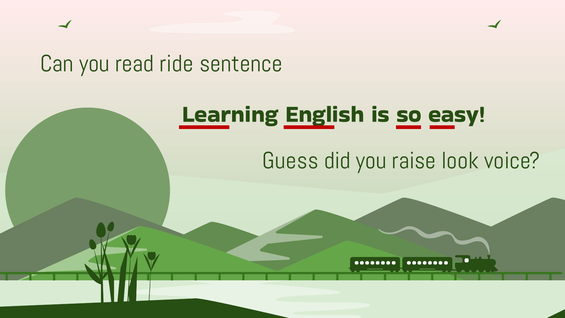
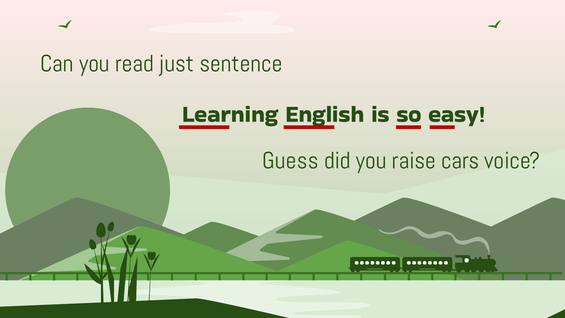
ride: ride -> just
look: look -> cars
